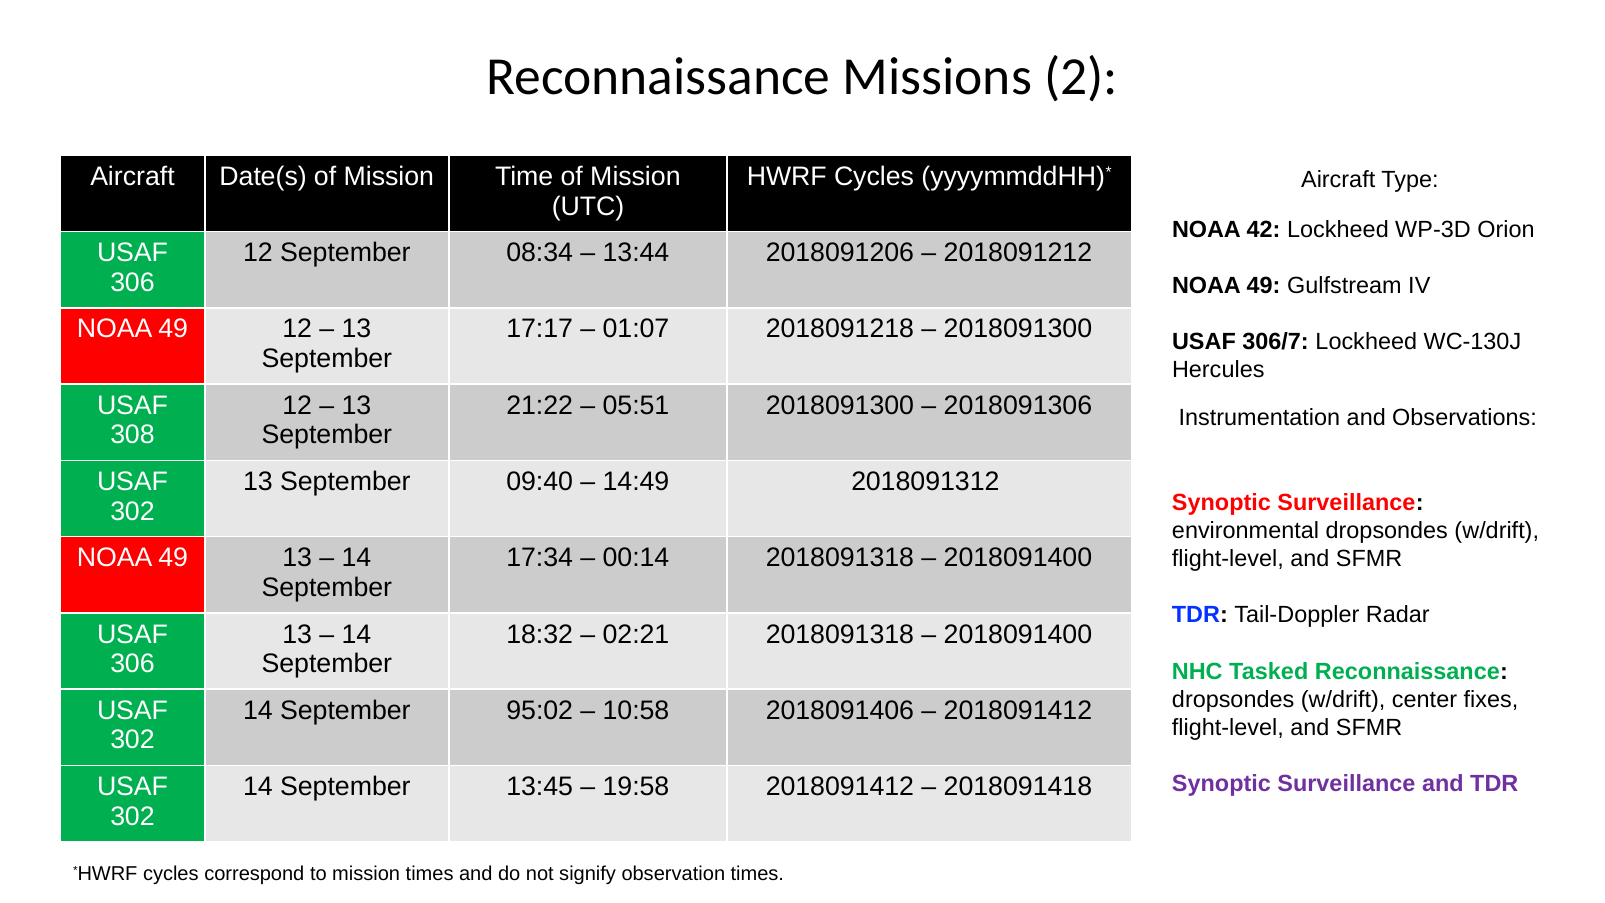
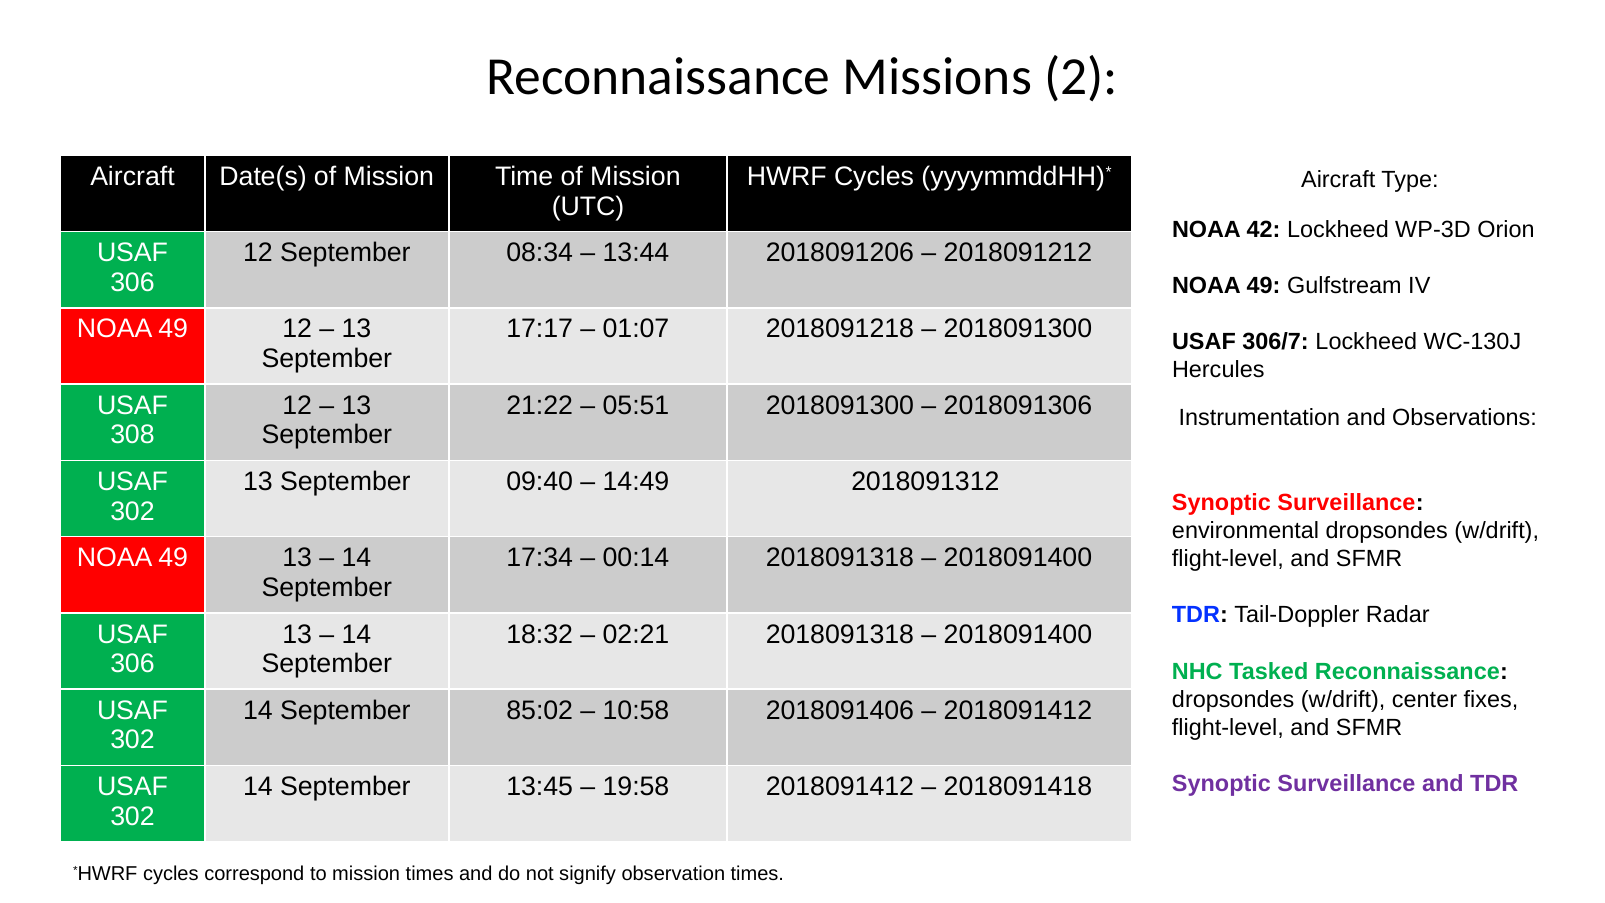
95:02: 95:02 -> 85:02
